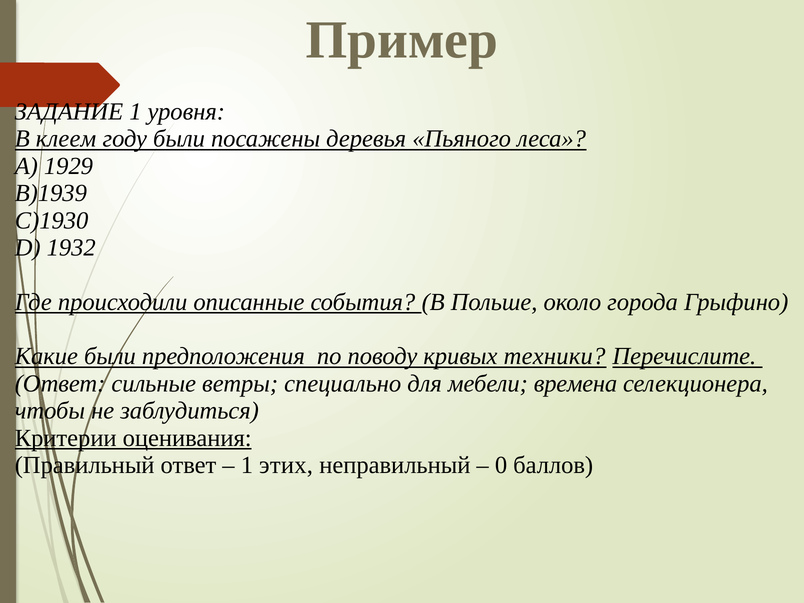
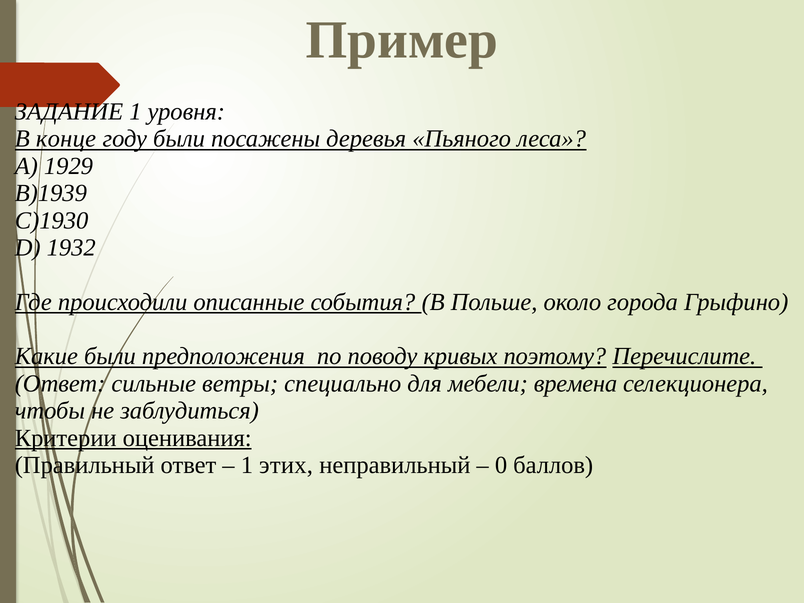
клеем: клеем -> конце
техники: техники -> поэтому
